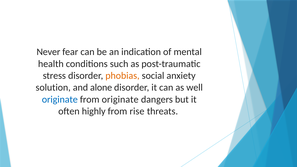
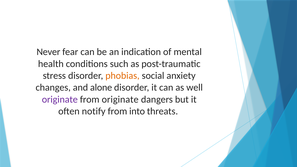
solution: solution -> changes
originate at (60, 99) colour: blue -> purple
highly: highly -> notify
rise: rise -> into
